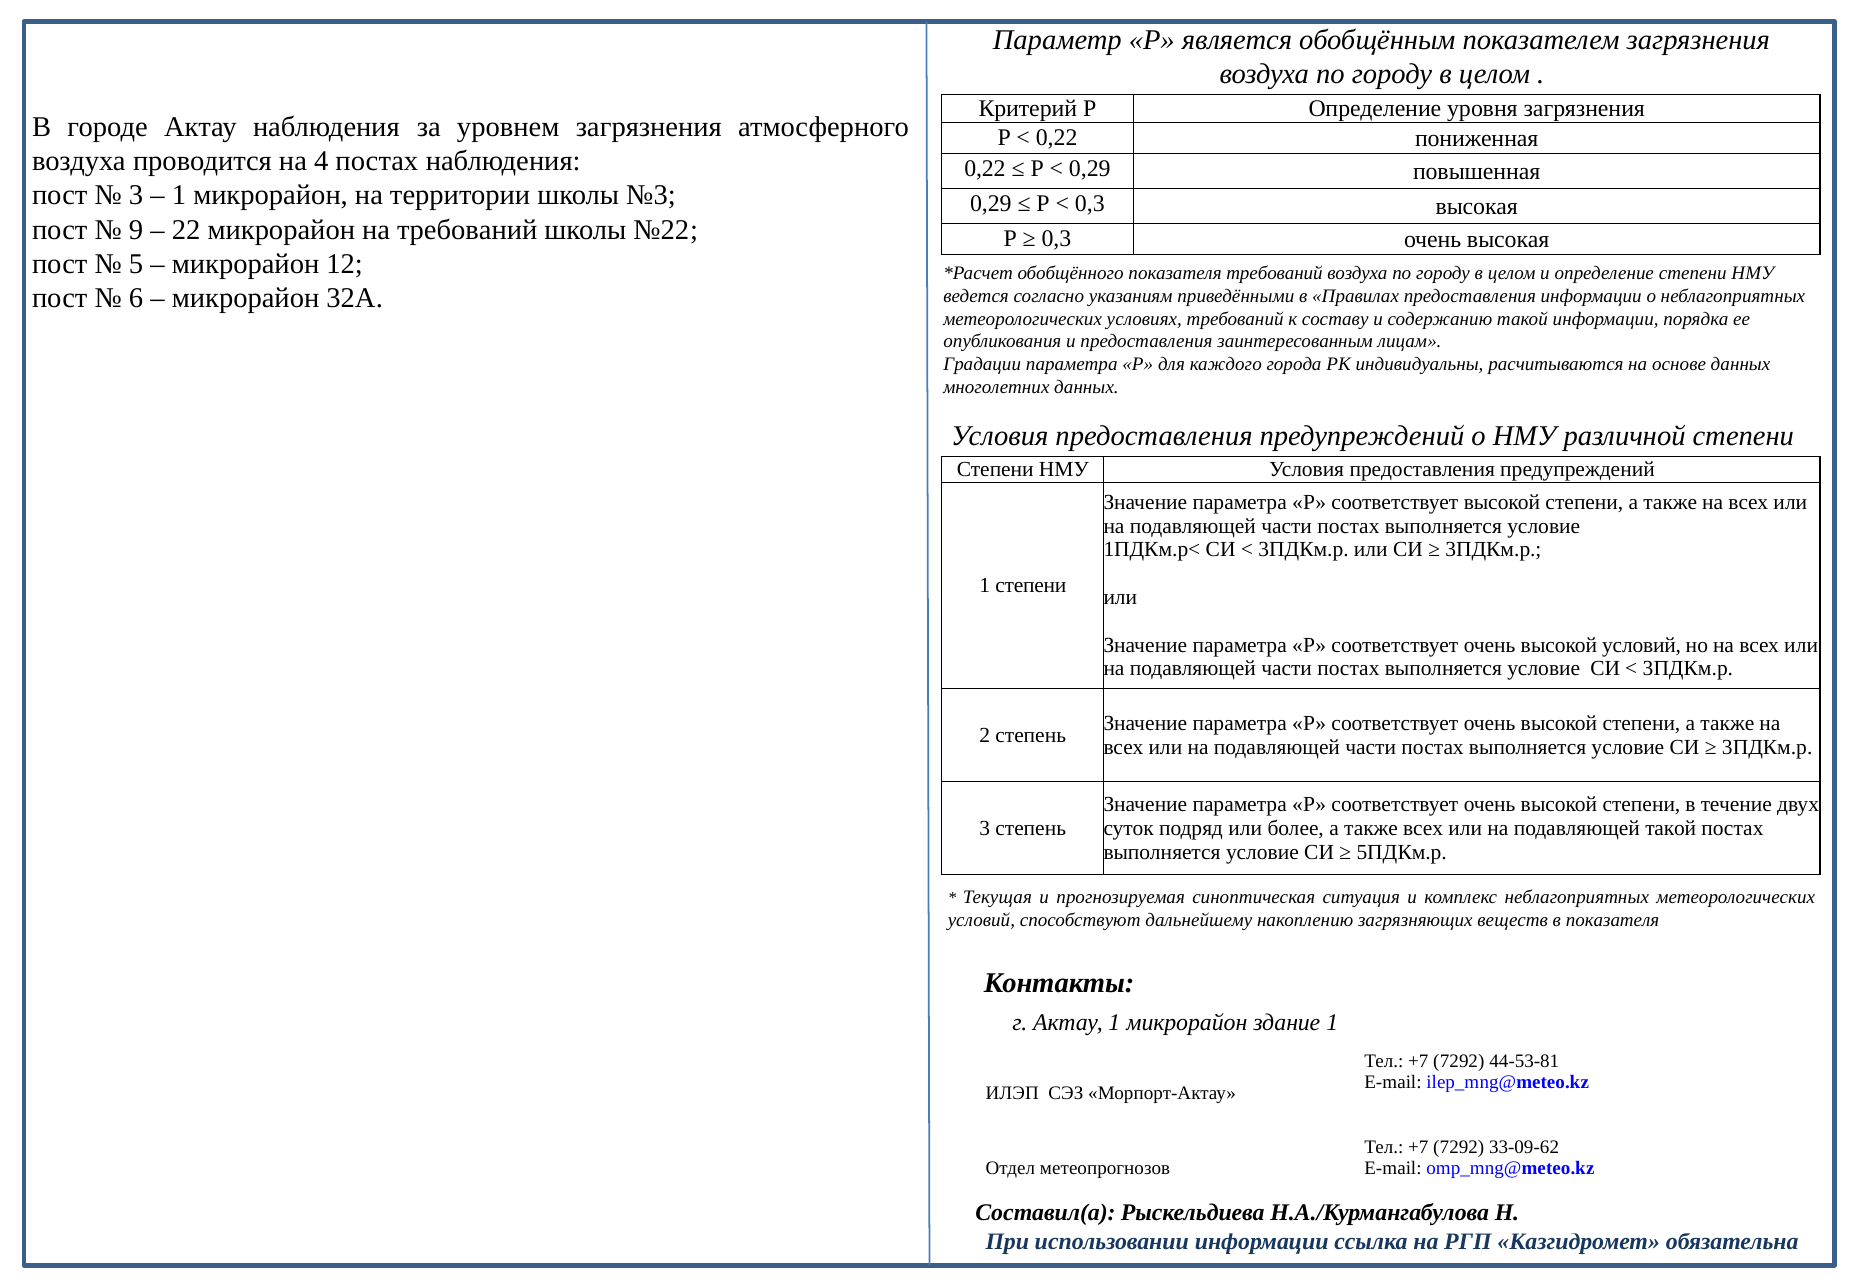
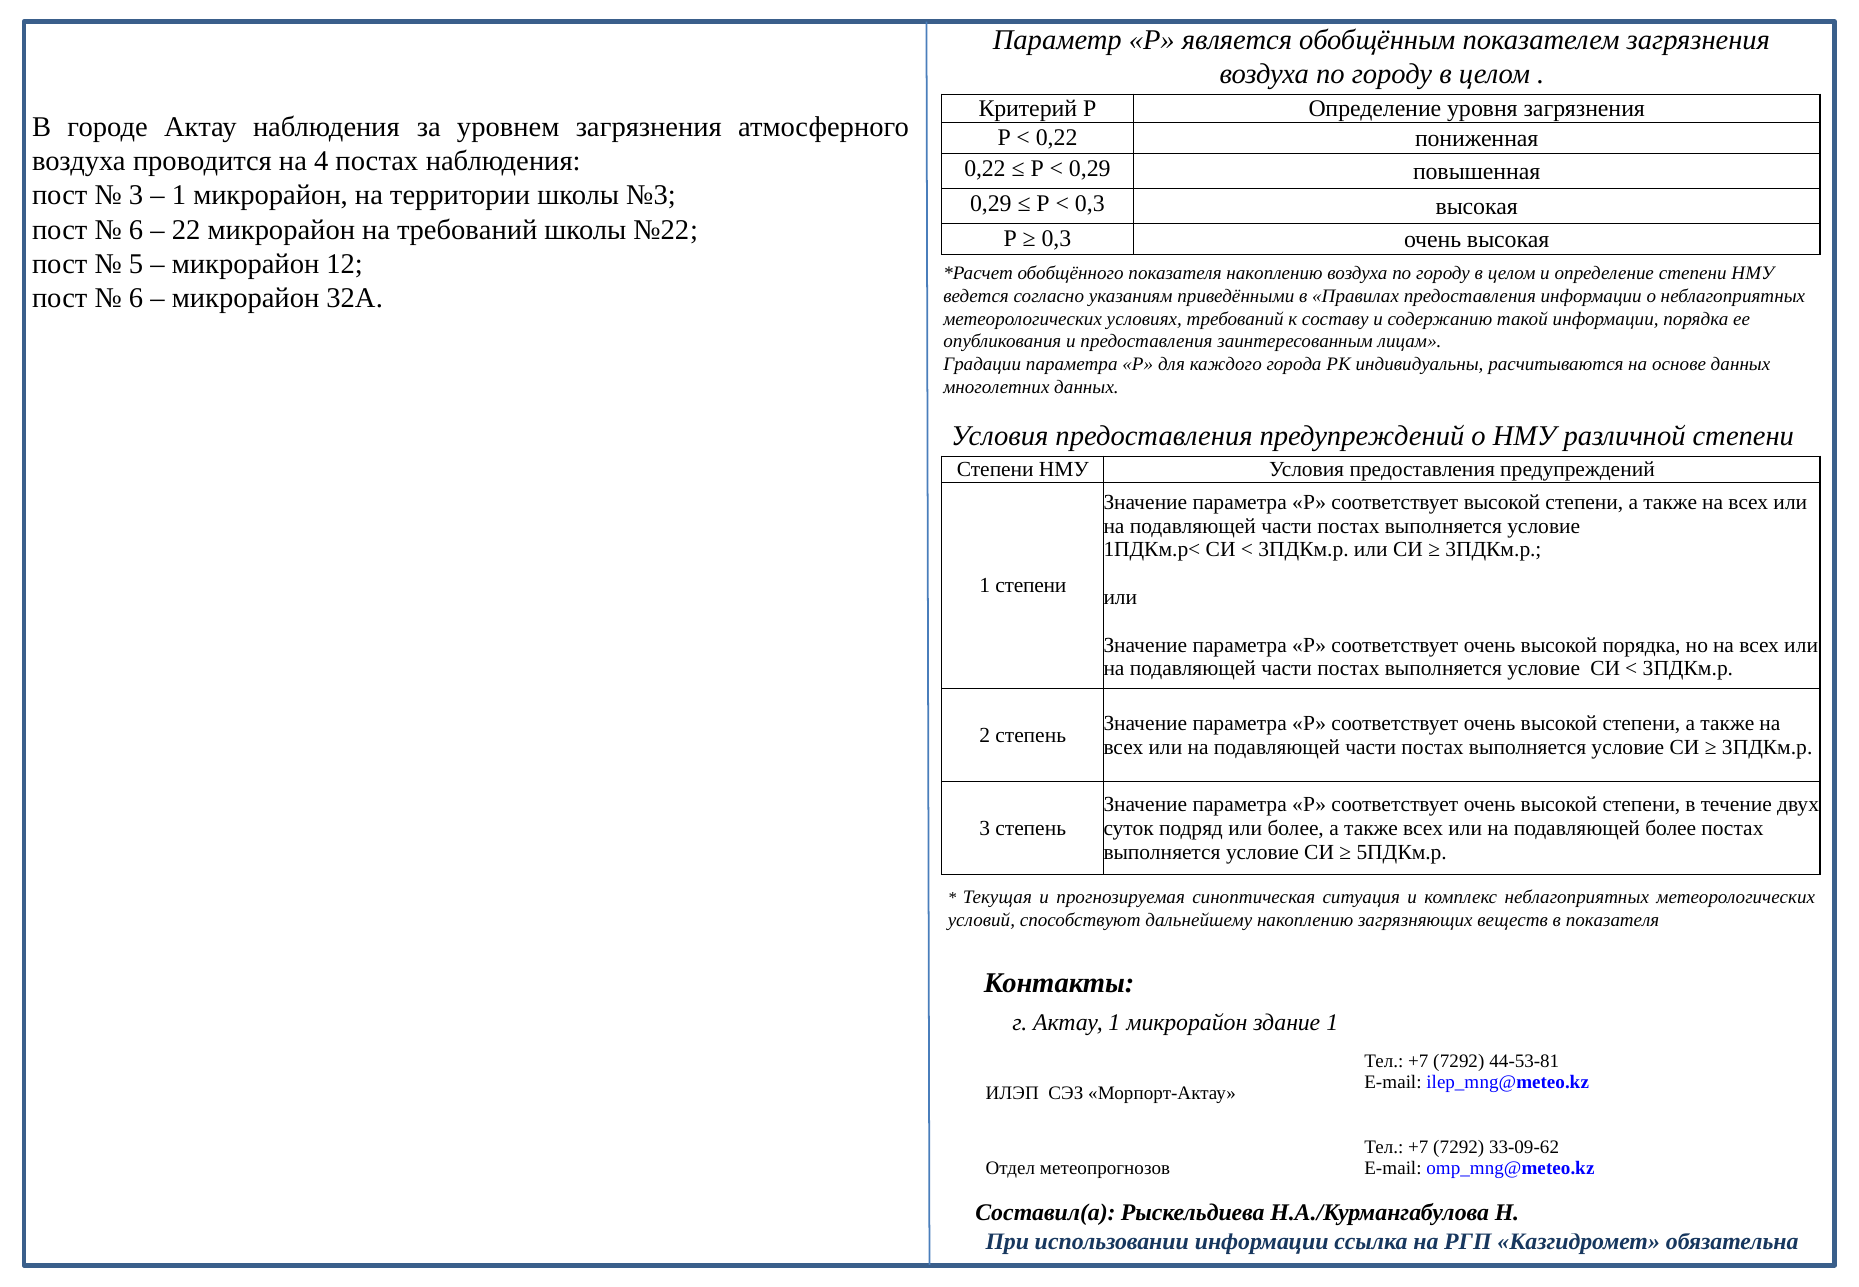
9 at (136, 230): 9 -> 6
показателя требований: требований -> накоплению
высокой условий: условий -> порядка
подавляющей такой: такой -> более
